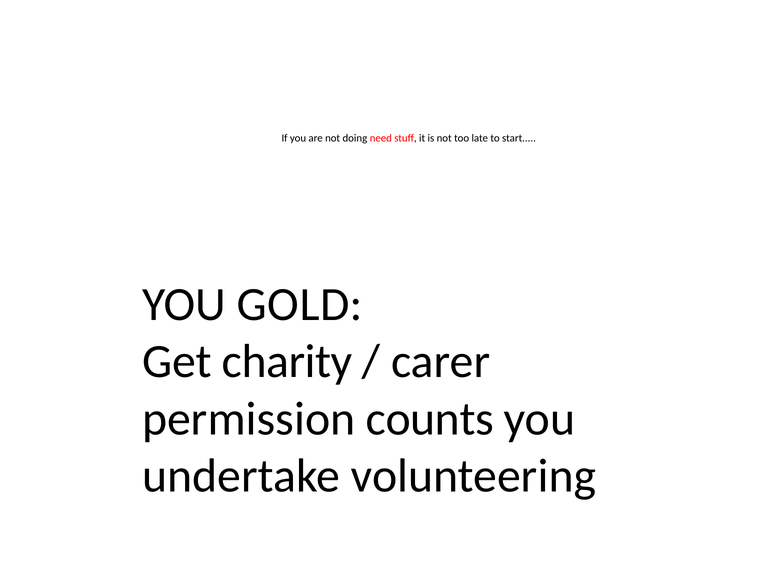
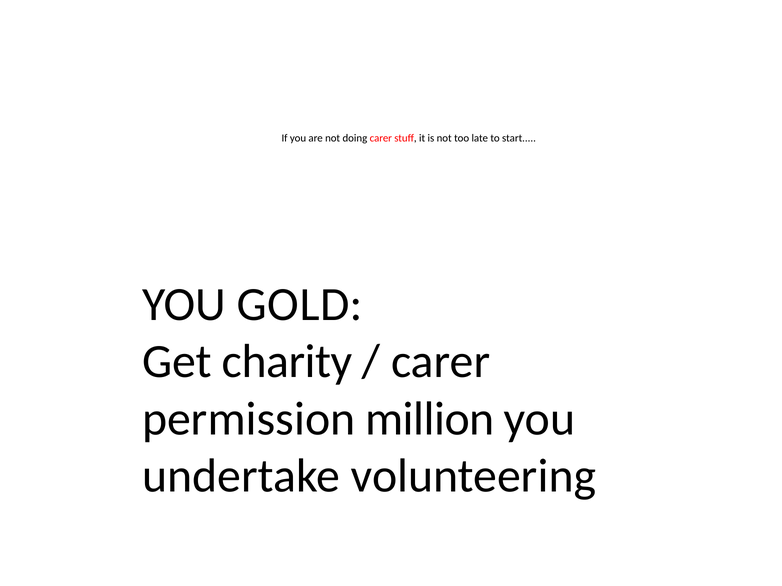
doing need: need -> carer
counts: counts -> million
